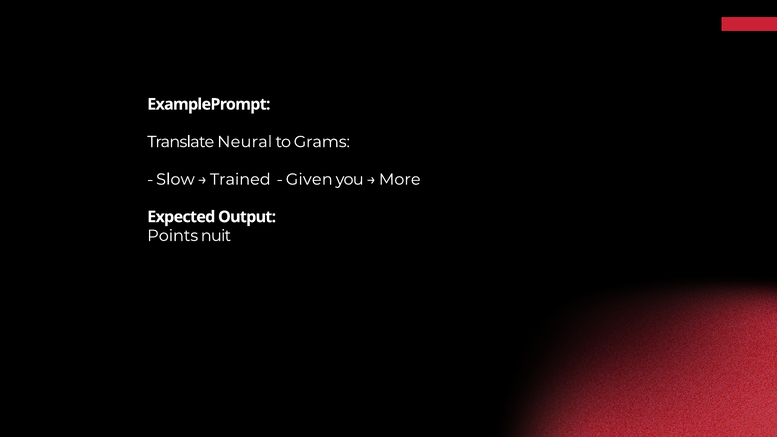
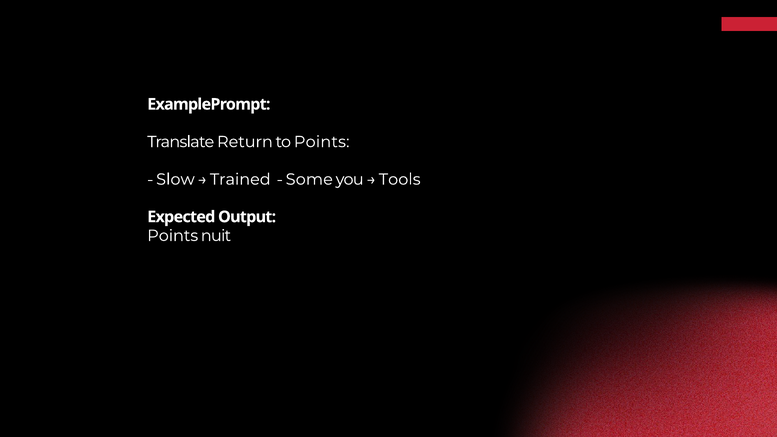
Neural: Neural -> Return
to Grams: Grams -> Points
Given: Given -> Some
More: More -> Tools
